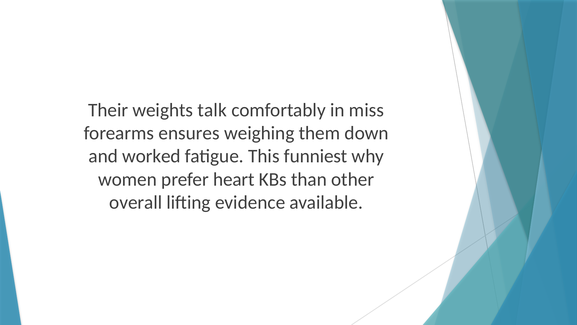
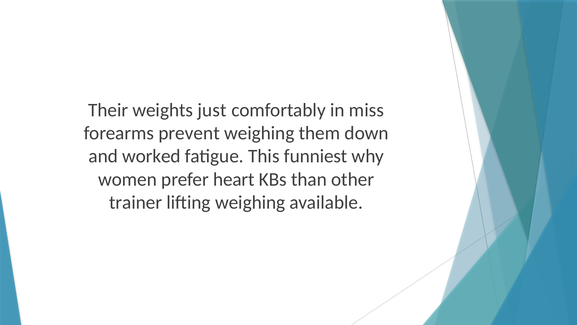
talk: talk -> just
ensures: ensures -> prevent
overall: overall -> trainer
lifting evidence: evidence -> weighing
